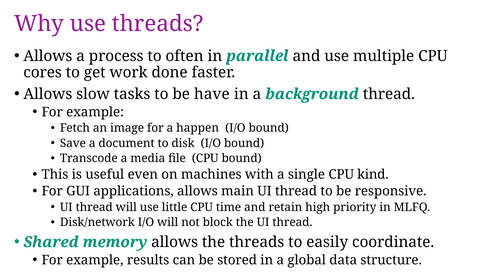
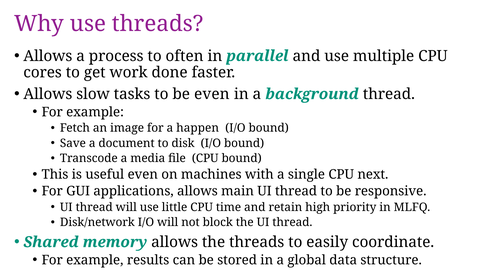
be have: have -> even
kind: kind -> next
